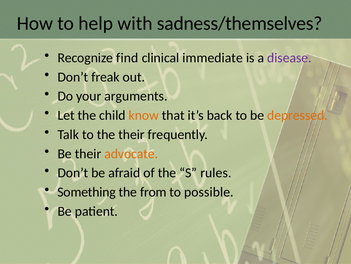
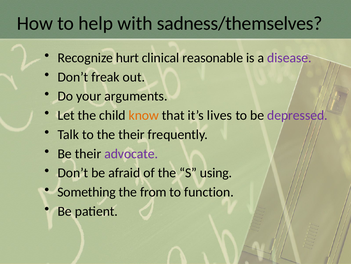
find: find -> hurt
immediate: immediate -> reasonable
back: back -> lives
depressed colour: orange -> purple
advocate colour: orange -> purple
rules: rules -> using
possible: possible -> function
